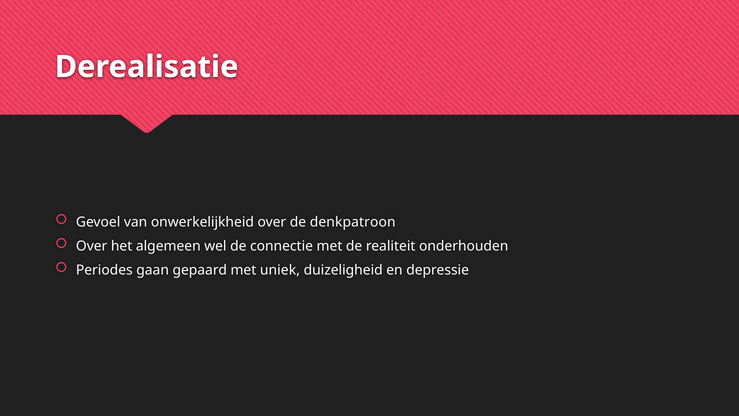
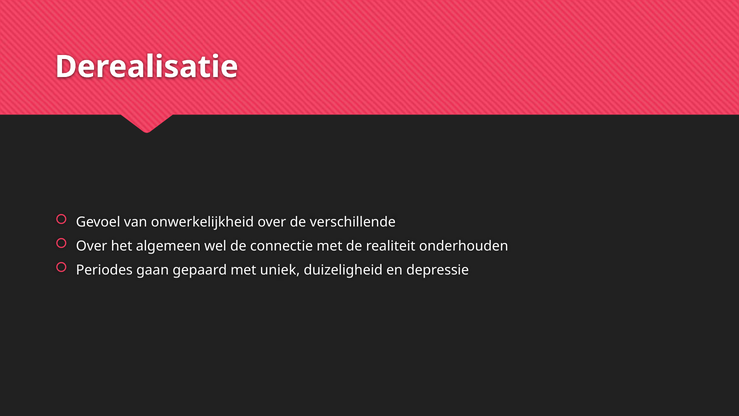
denkpatroon: denkpatroon -> verschillende
